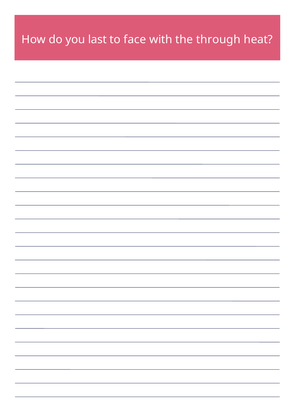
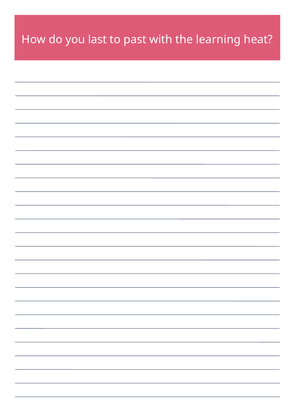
face: face -> past
through: through -> learning
